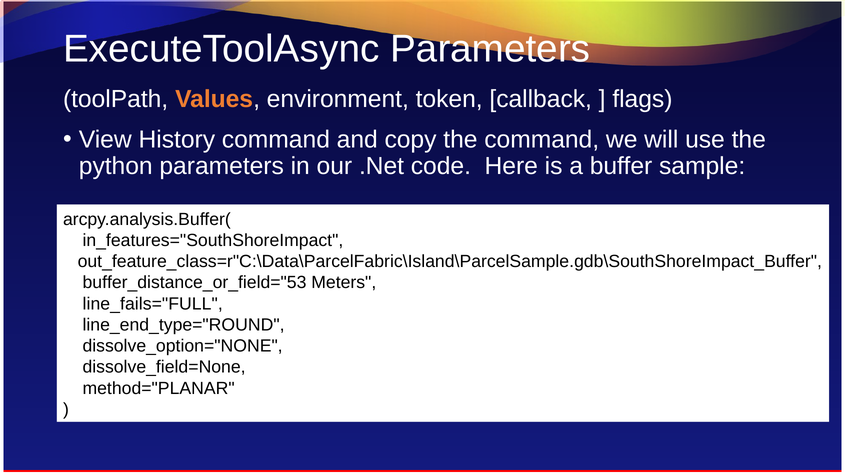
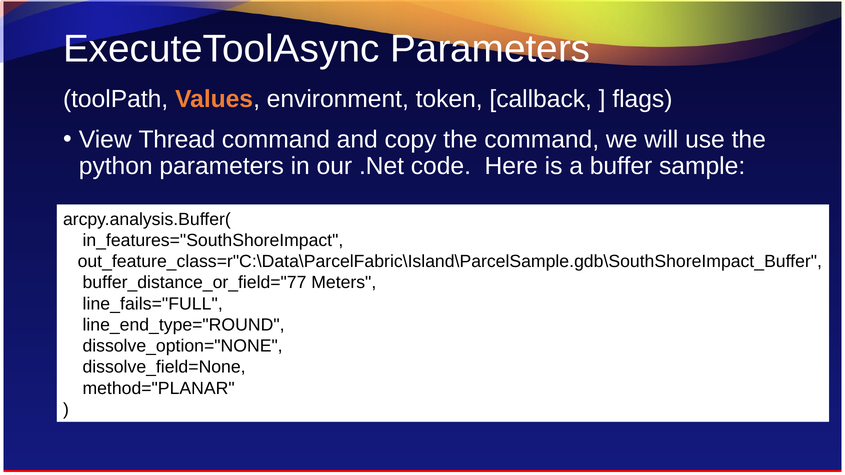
History: History -> Thread
buffer_distance_or_field="53: buffer_distance_or_field="53 -> buffer_distance_or_field="77
